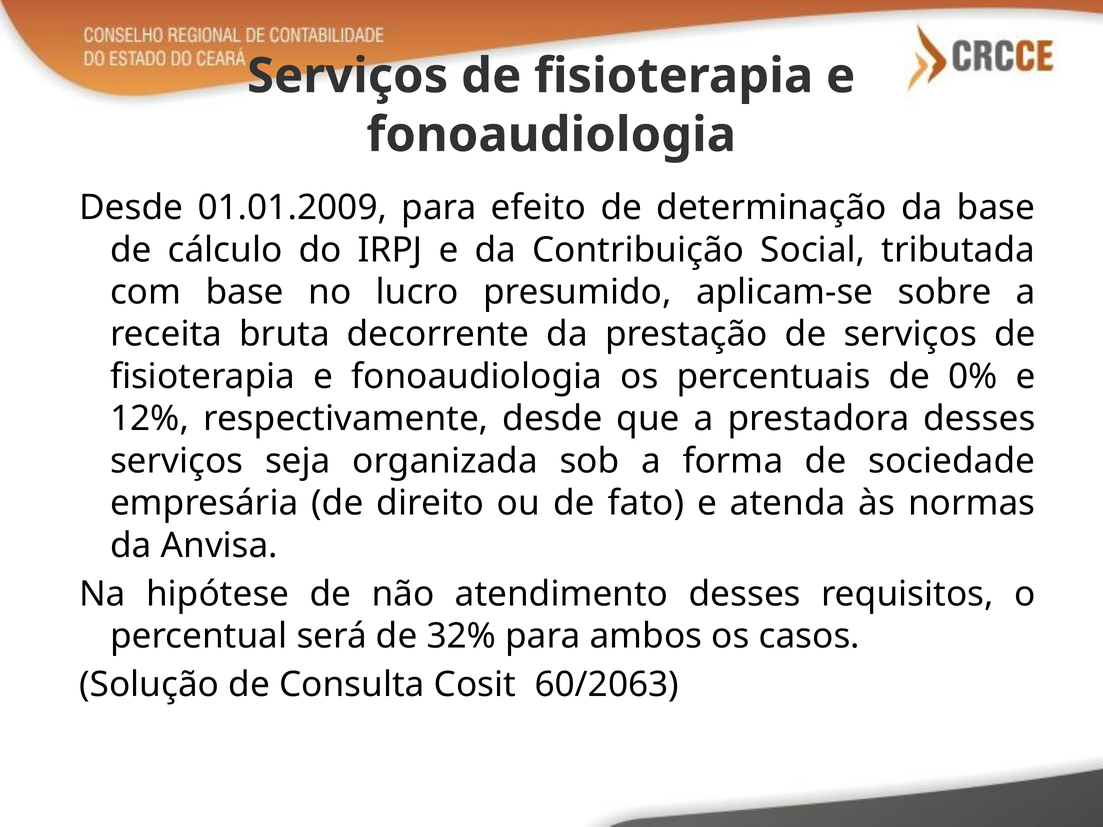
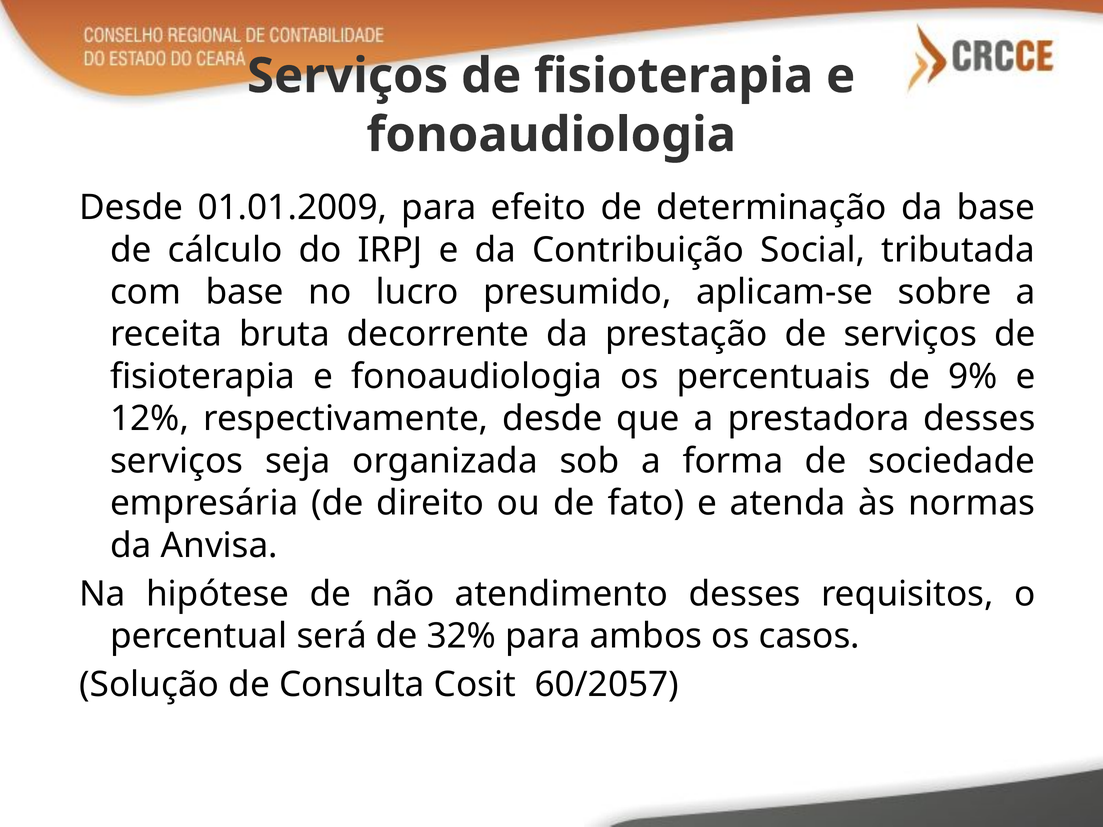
0%: 0% -> 9%
60/2063: 60/2063 -> 60/2057
